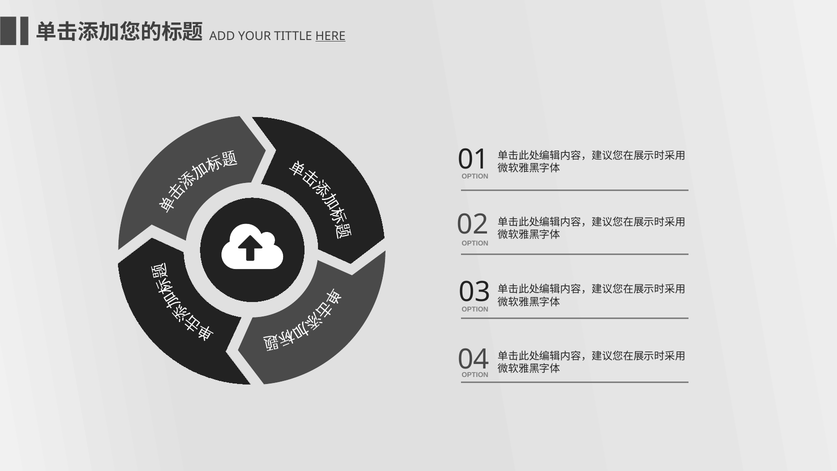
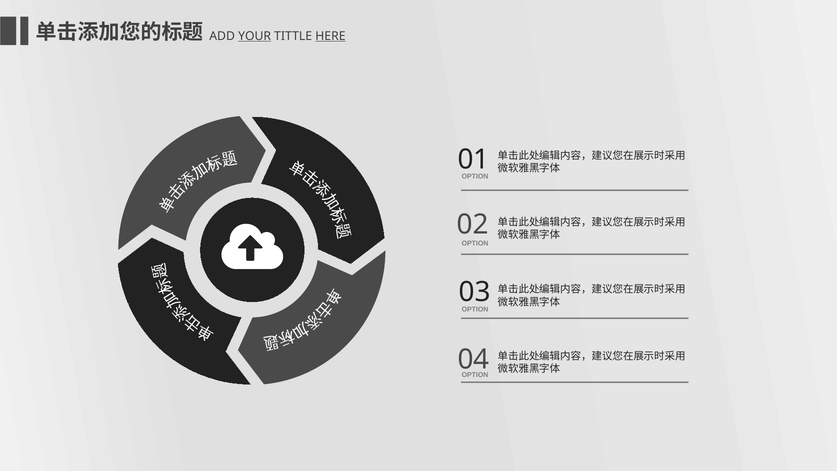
YOUR underline: none -> present
